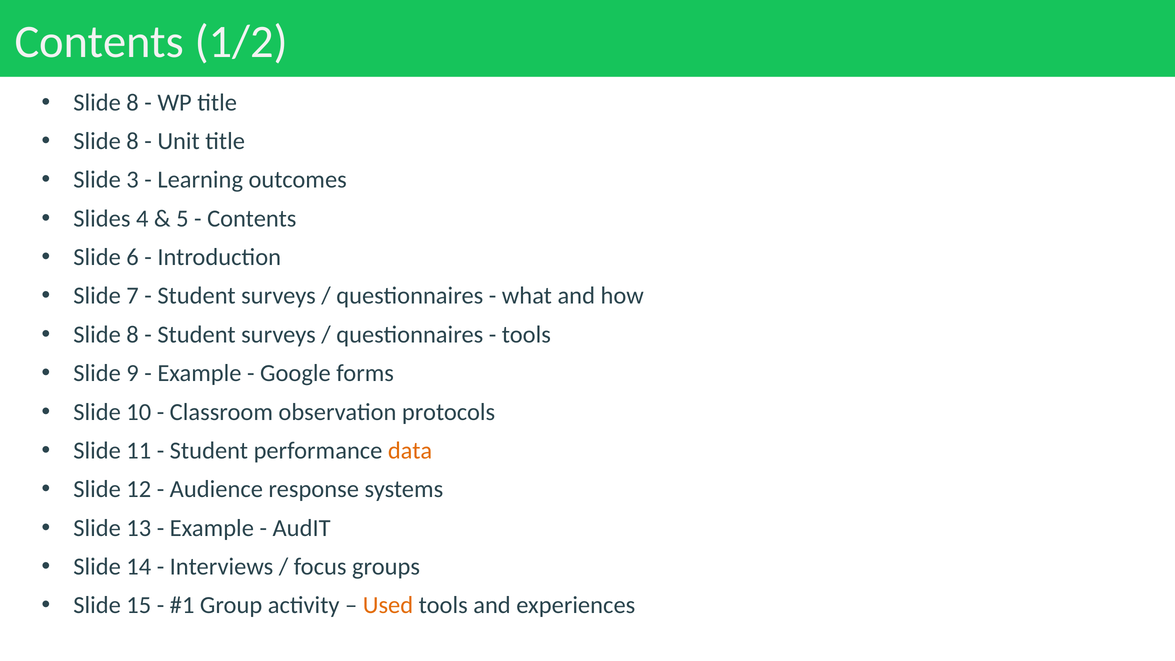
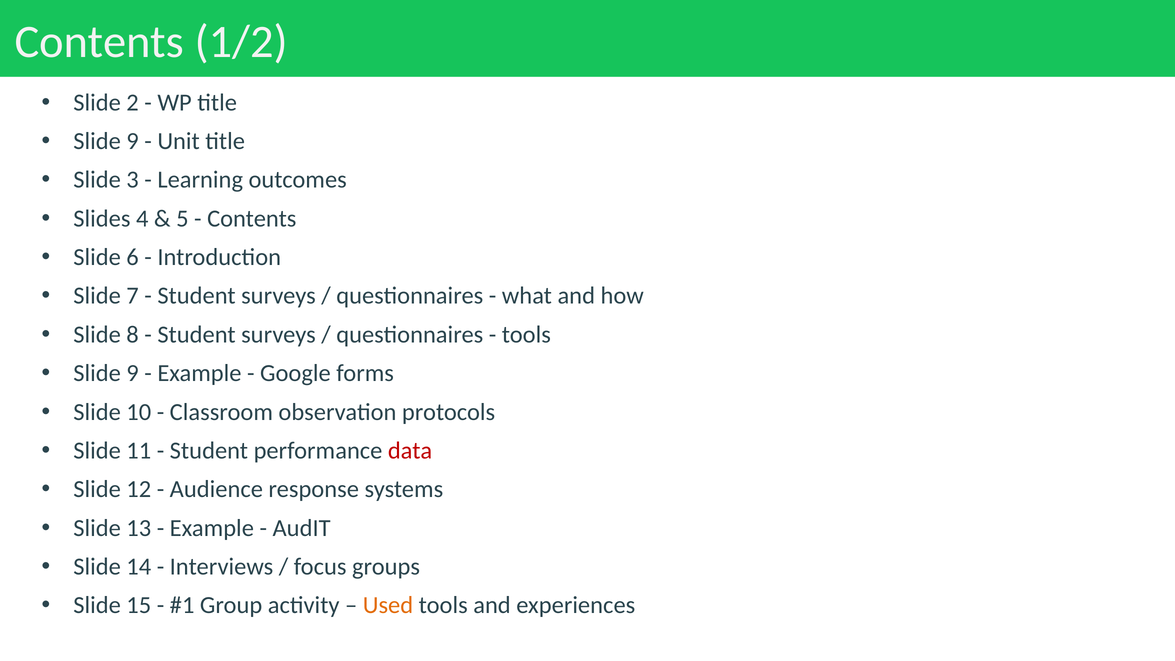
8 at (132, 102): 8 -> 2
8 at (132, 141): 8 -> 9
data colour: orange -> red
